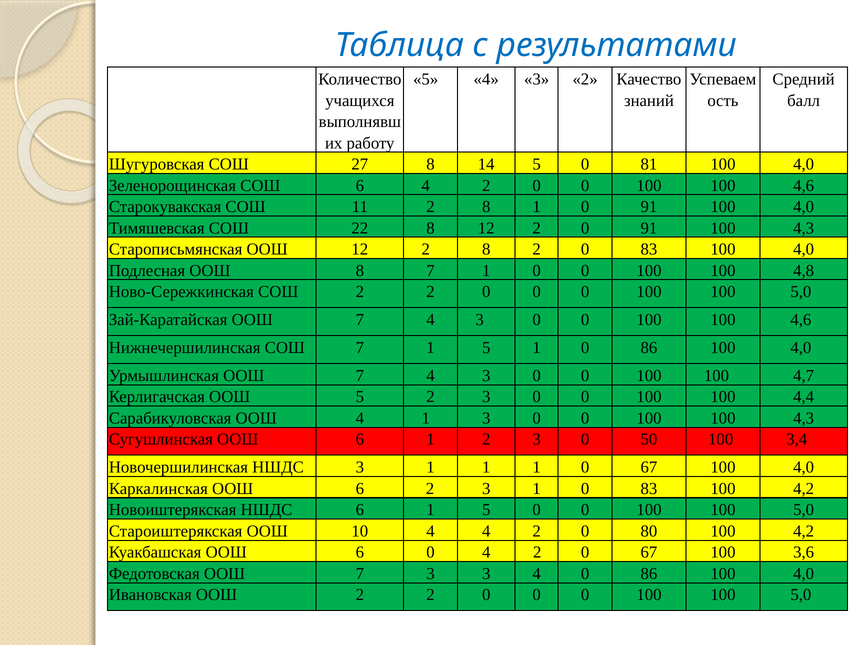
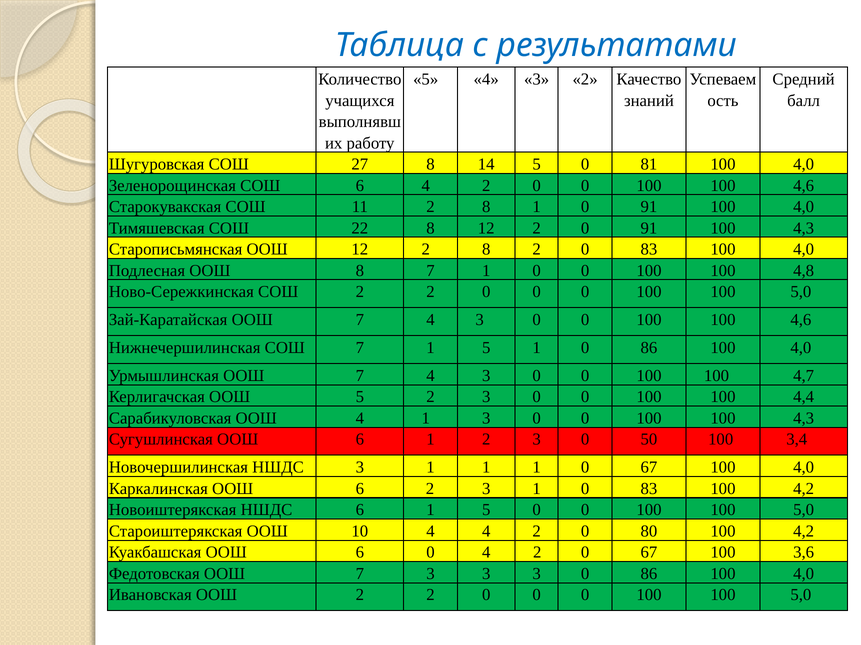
3 3 4: 4 -> 3
